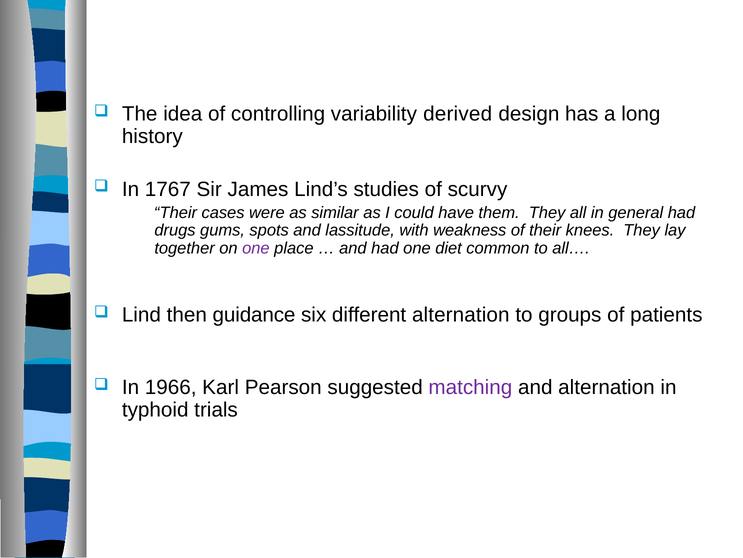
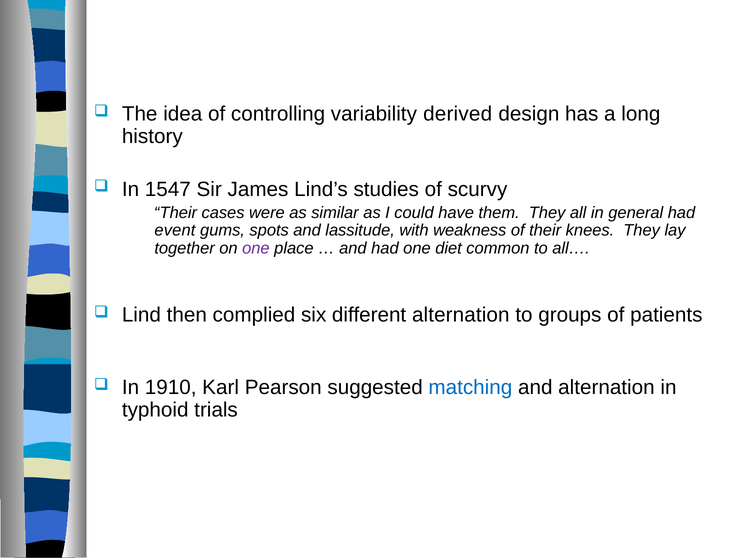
1767: 1767 -> 1547
drugs: drugs -> event
guidance: guidance -> complied
1966: 1966 -> 1910
matching colour: purple -> blue
